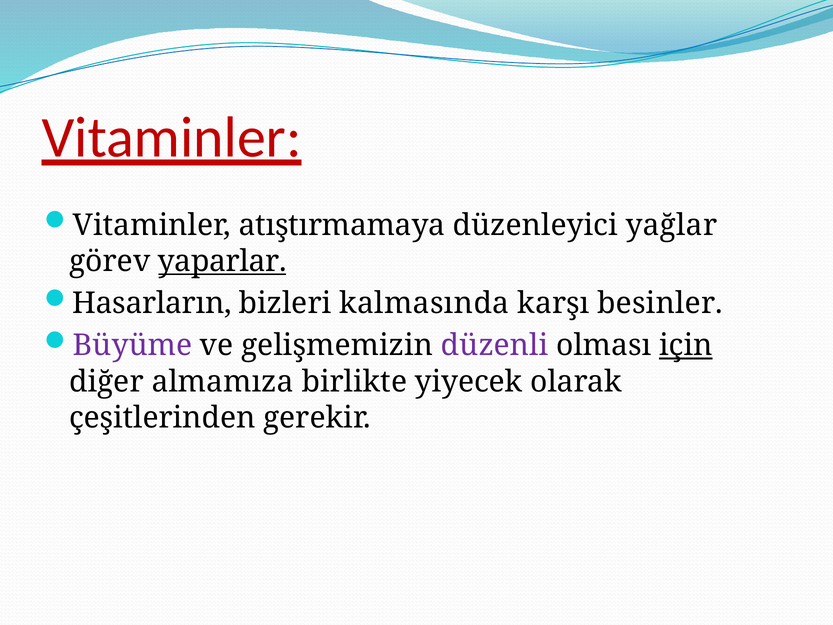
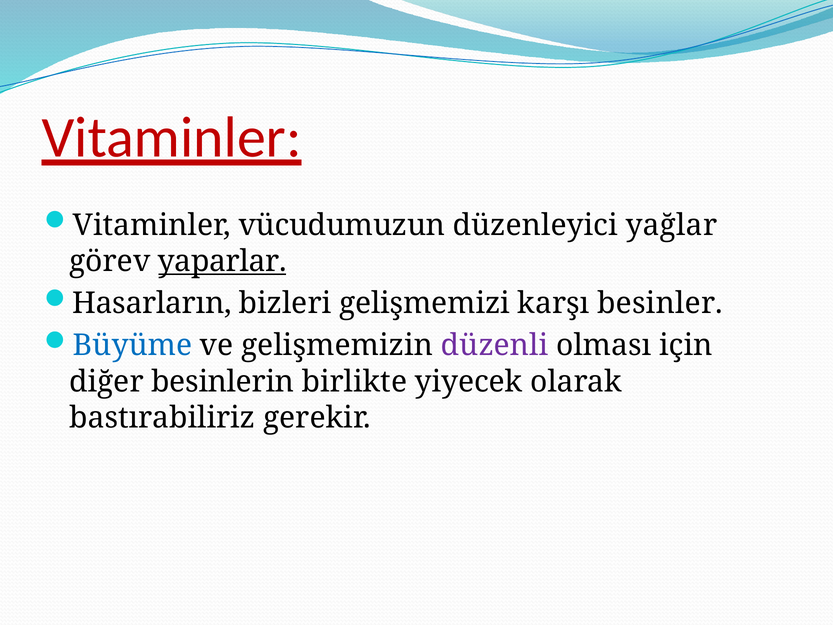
atıştırmamaya: atıştırmamaya -> vücudumuzun
kalmasında: kalmasında -> gelişmemizi
Büyüme colour: purple -> blue
için underline: present -> none
almamıza: almamıza -> besinlerin
çeşitlerinden: çeşitlerinden -> bastırabiliriz
